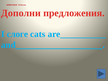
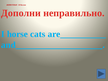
предложения: предложения -> неправильно
слоге: слоге -> horse
